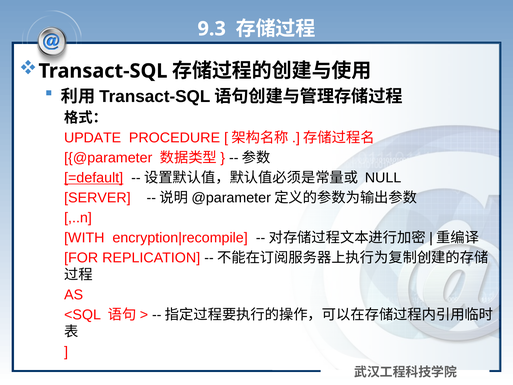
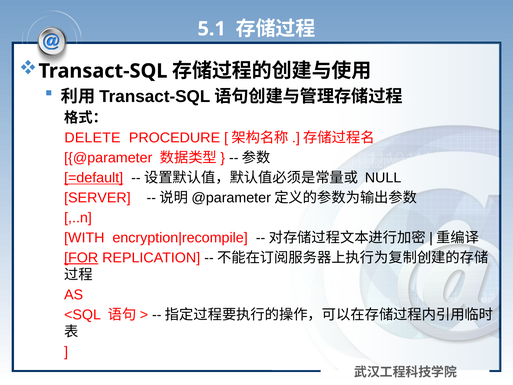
9.3: 9.3 -> 5.1
UPDATE: UPDATE -> DELETE
FOR underline: none -> present
